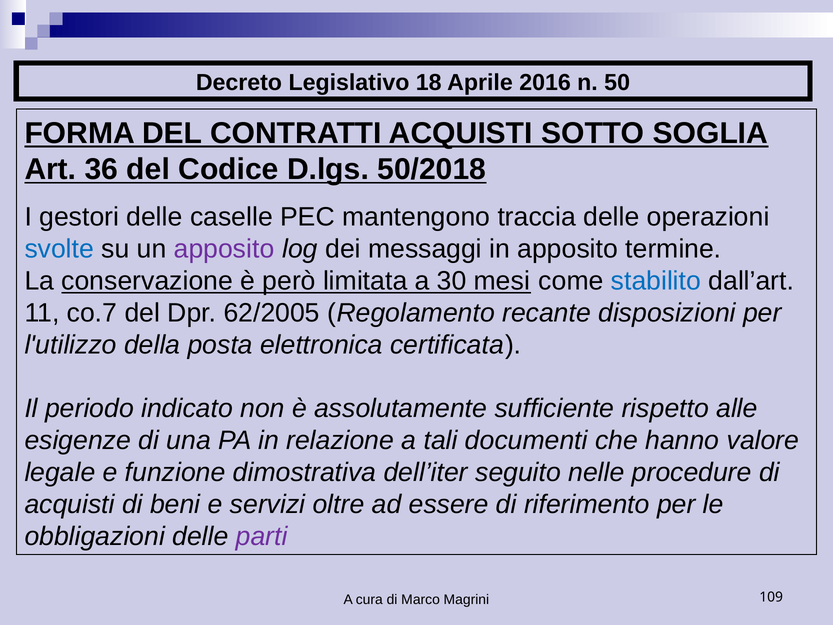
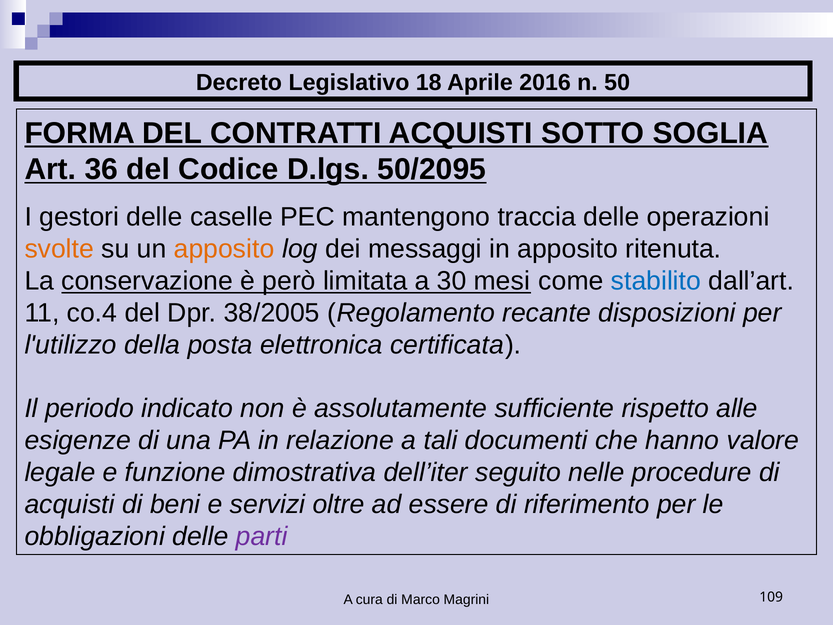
50/2018: 50/2018 -> 50/2095
svolte colour: blue -> orange
apposito at (224, 249) colour: purple -> orange
termine: termine -> ritenuta
co.7: co.7 -> co.4
62/2005: 62/2005 -> 38/2005
